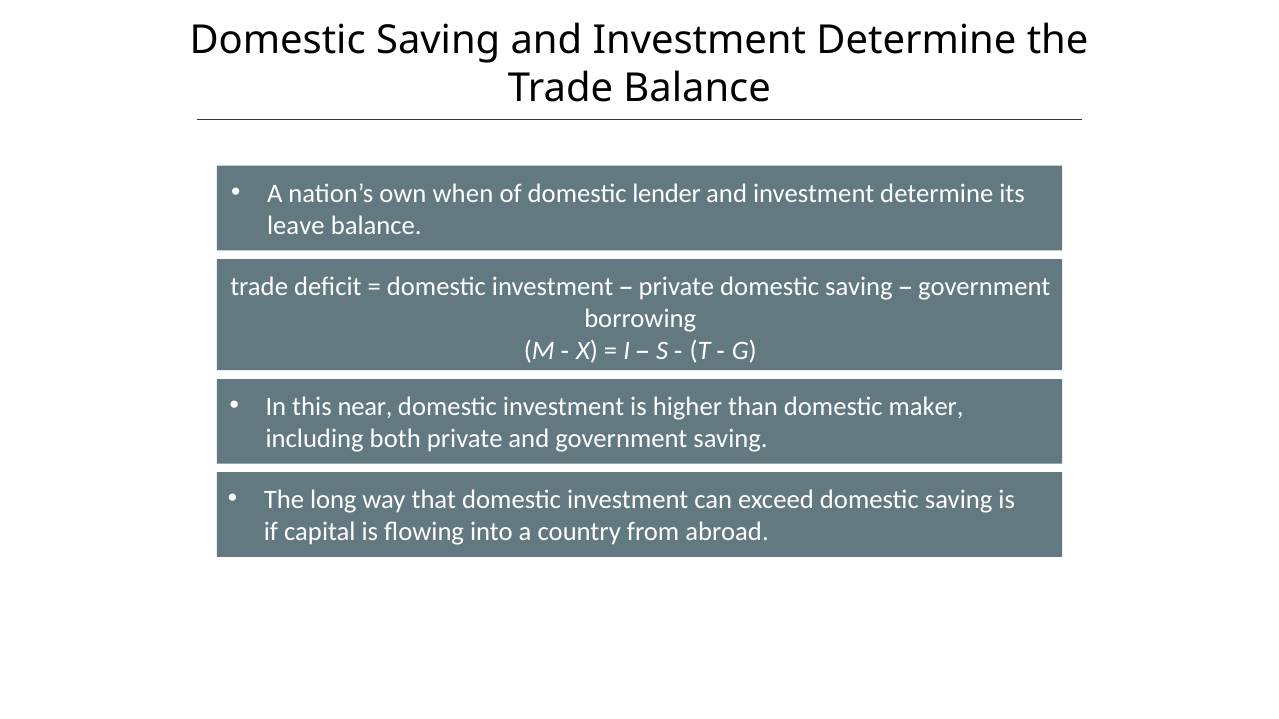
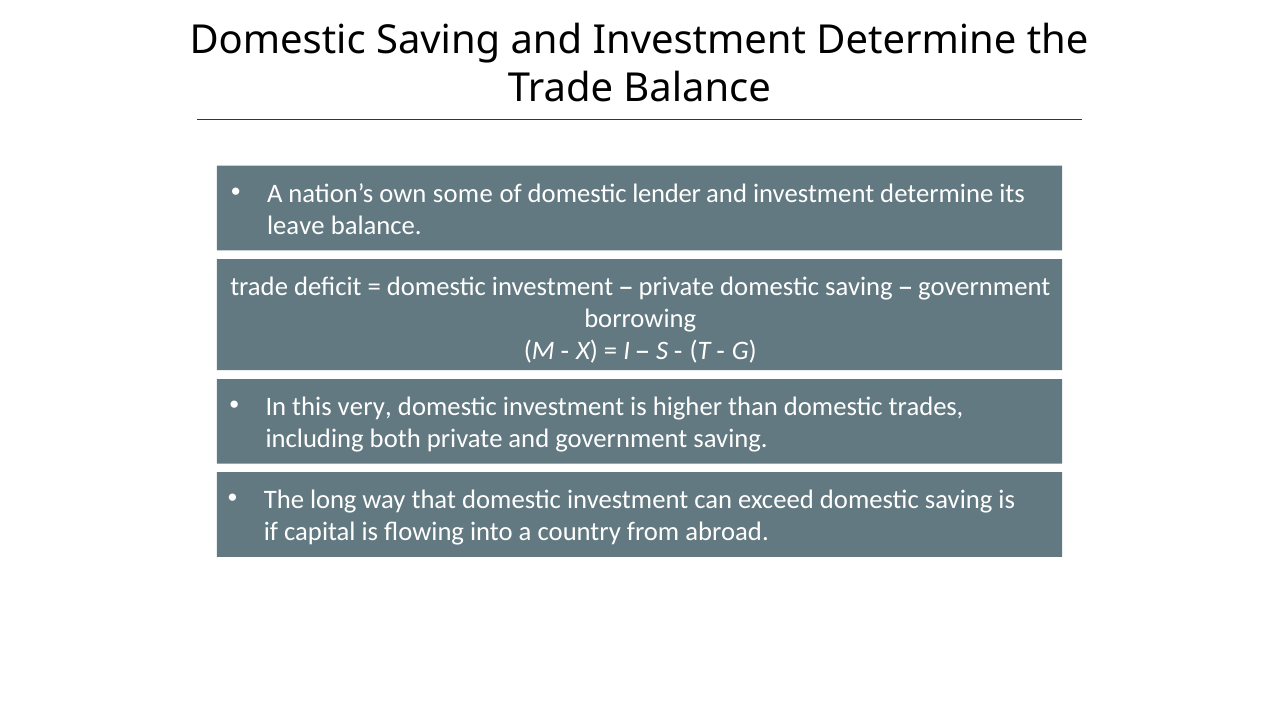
when: when -> some
near: near -> very
maker: maker -> trades
